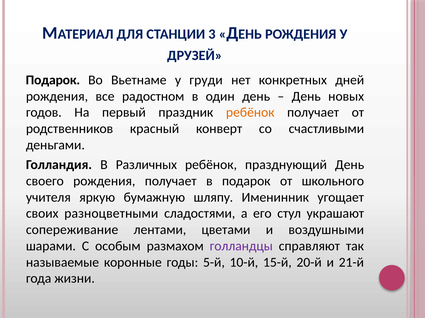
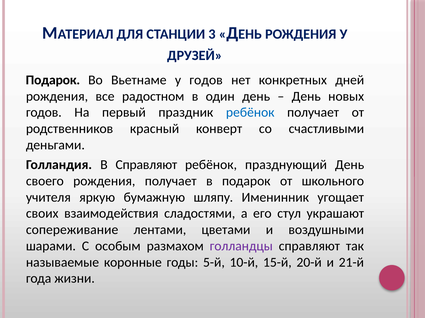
у груди: груди -> годов
ребёнок at (250, 113) colour: orange -> blue
В Различных: Различных -> Справляют
разноцветными: разноцветными -> взаимодействия
